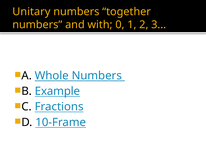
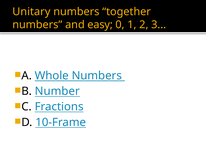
with: with -> easy
Example: Example -> Number
